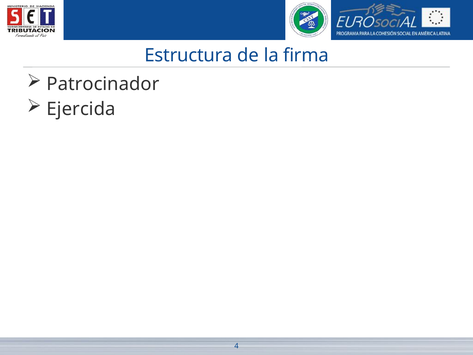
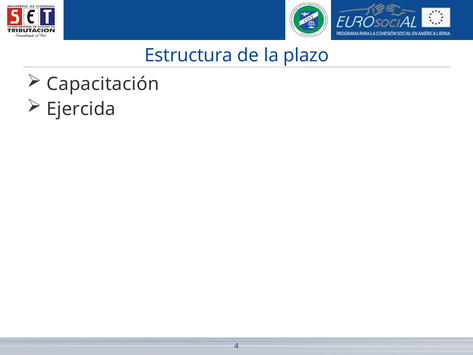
firma: firma -> plazo
Patrocinador: Patrocinador -> Capacitación
